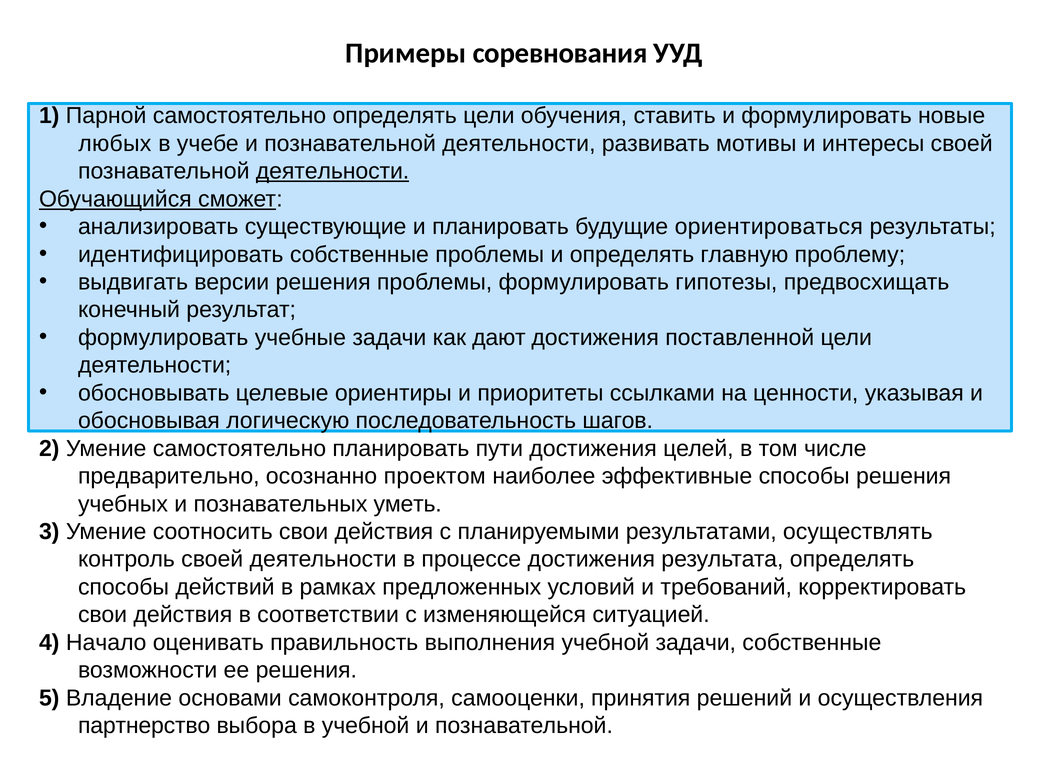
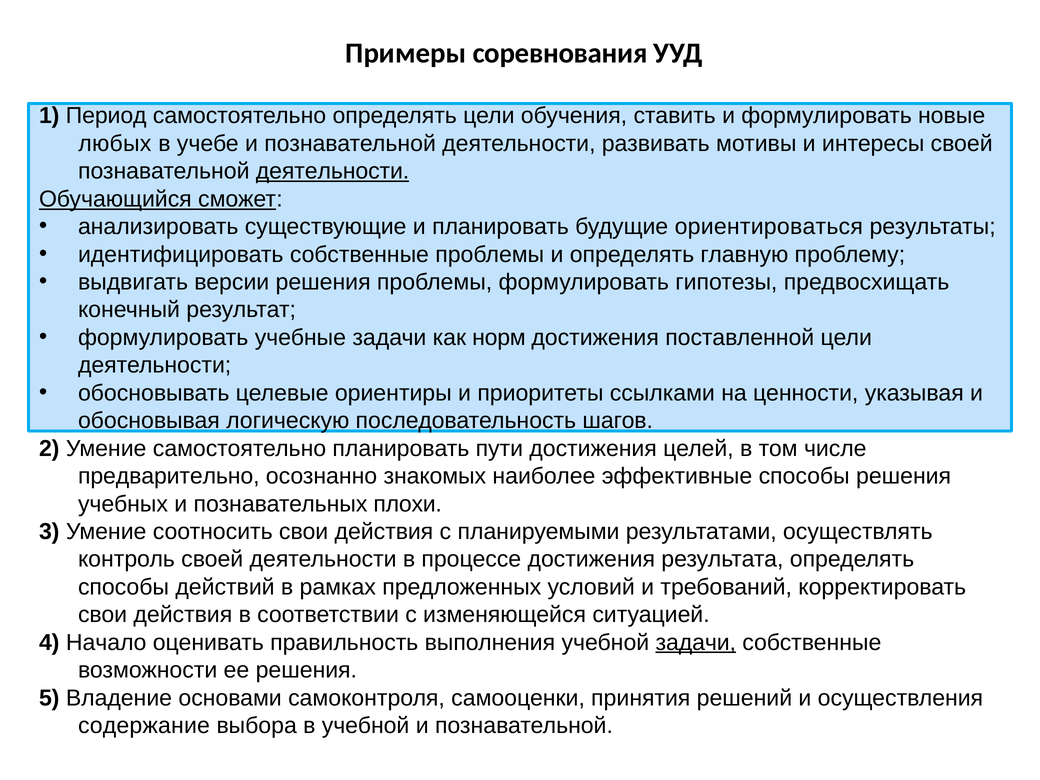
Парной: Парной -> Период
дают: дают -> норм
проектом: проектом -> знакомых
уметь: уметь -> плохи
задачи at (696, 643) underline: none -> present
партнерство: партнерство -> содержание
